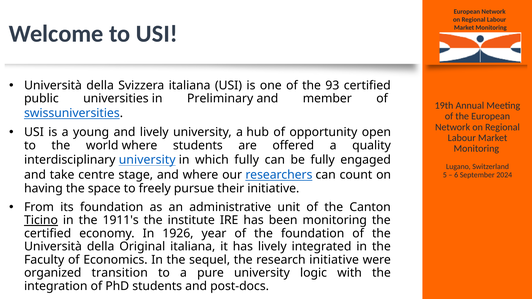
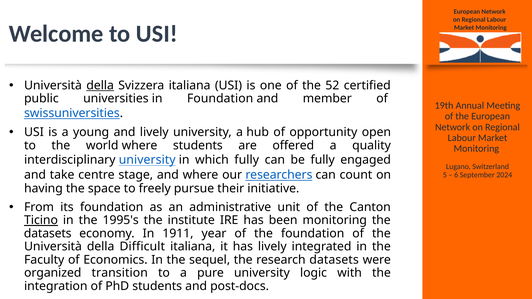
della at (100, 85) underline: none -> present
93: 93 -> 52
in Preliminary: Preliminary -> Foundation
1911's: 1911's -> 1995's
certified at (48, 234): certified -> datasets
1926: 1926 -> 1911
Original: Original -> Difficult
research initiative: initiative -> datasets
